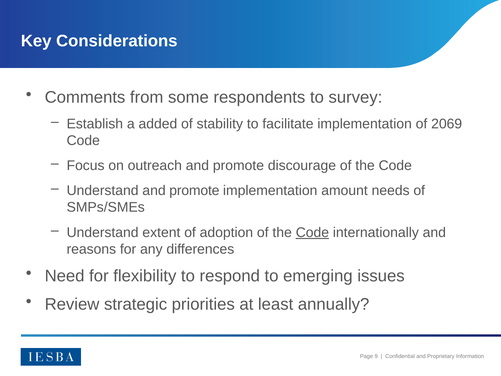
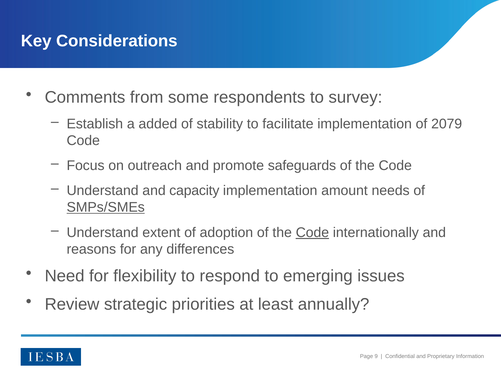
2069: 2069 -> 2079
discourage: discourage -> safeguards
Understand and promote: promote -> capacity
SMPs/SMEs underline: none -> present
